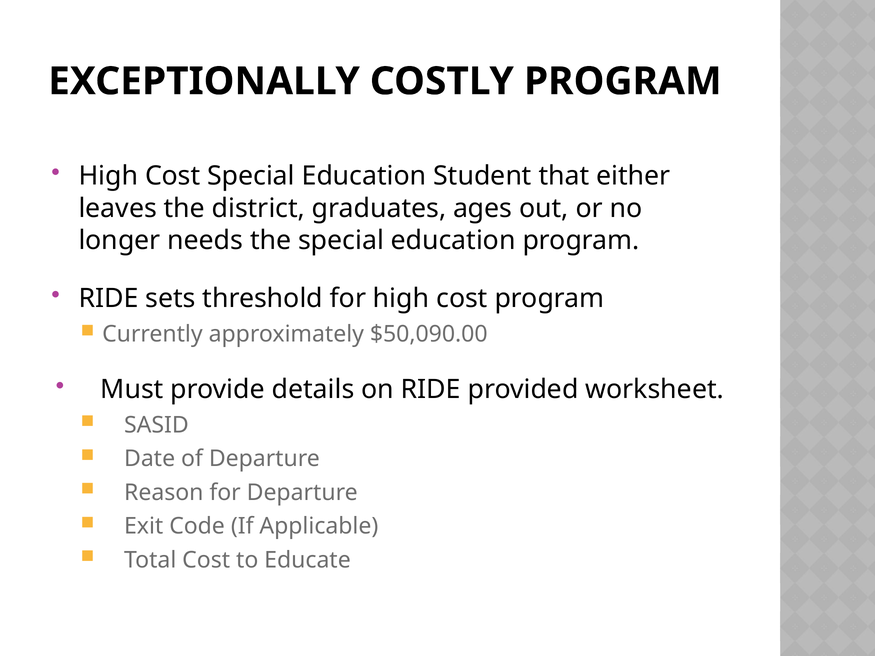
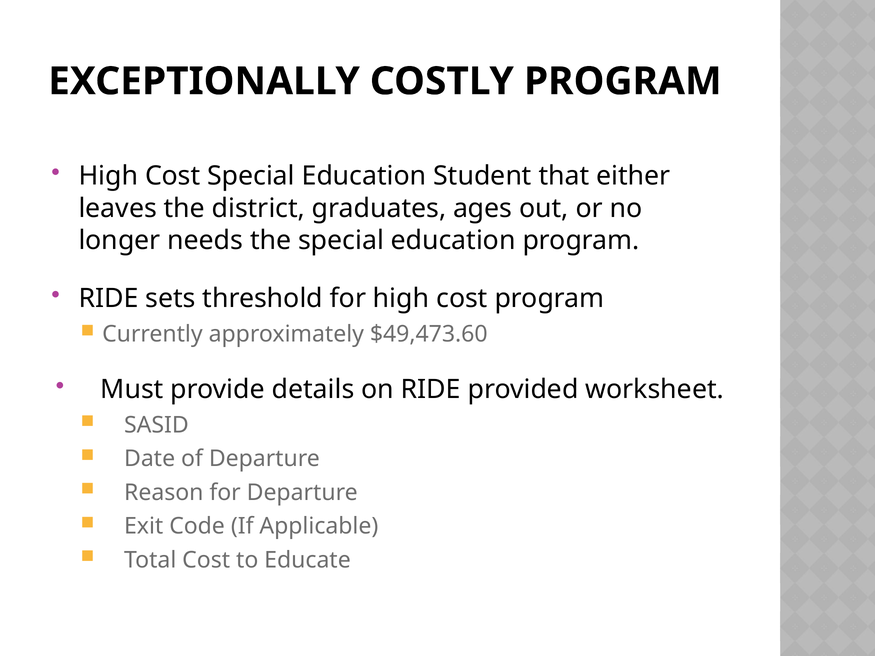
$50,090.00: $50,090.00 -> $49,473.60
